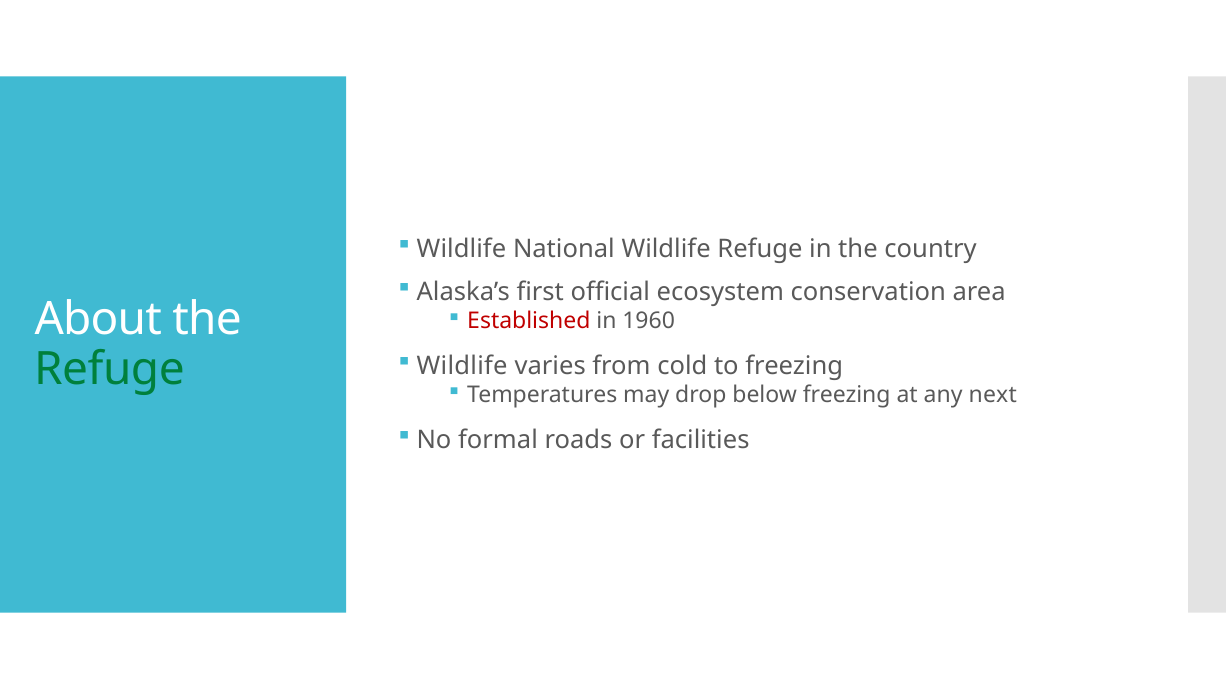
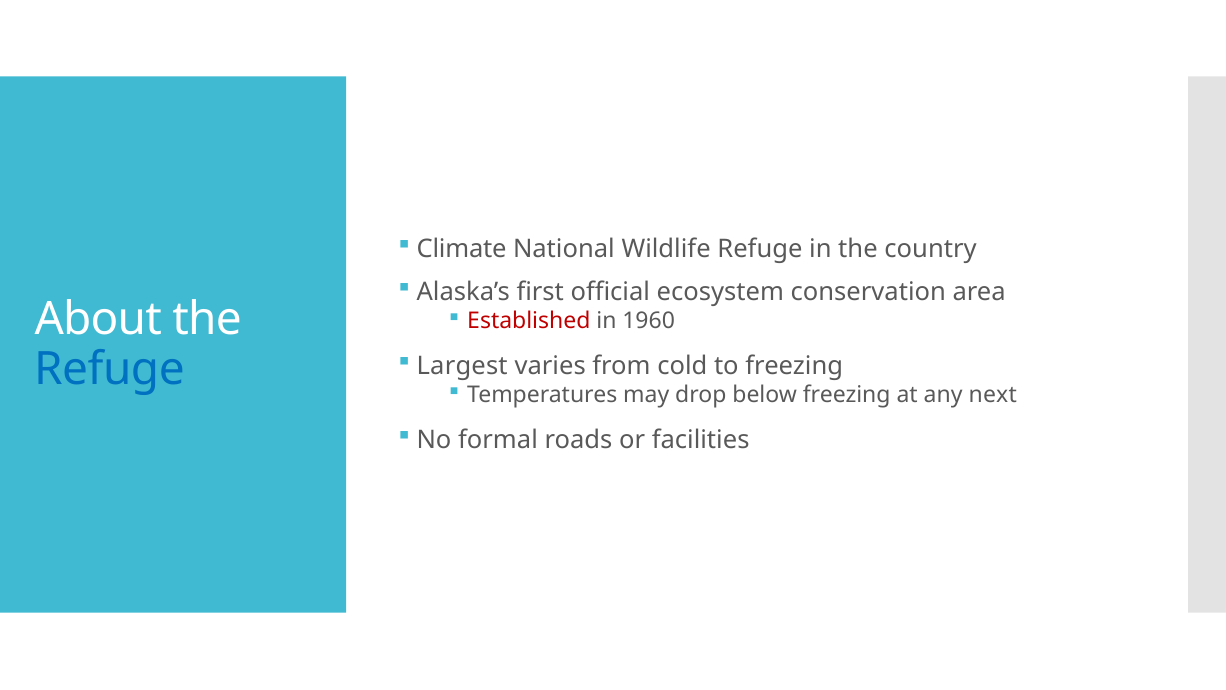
Wildlife at (461, 249): Wildlife -> Climate
Wildlife at (462, 366): Wildlife -> Largest
Refuge at (109, 369) colour: green -> blue
